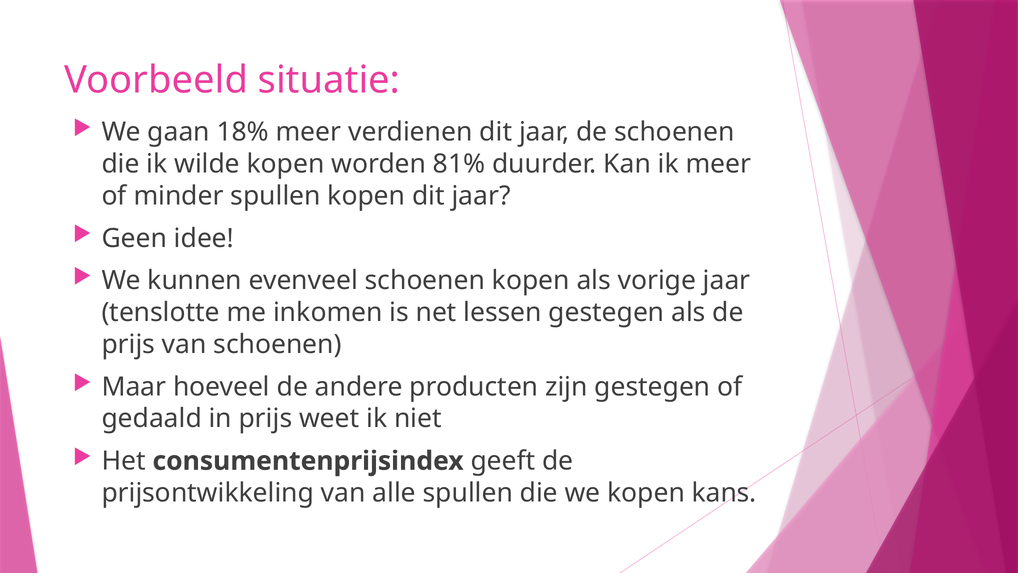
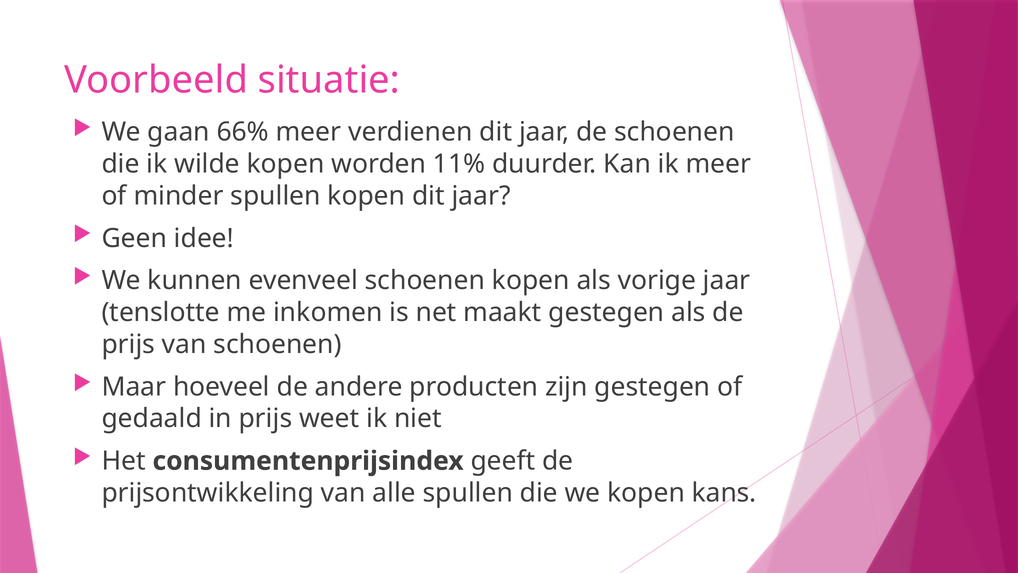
18%: 18% -> 66%
81%: 81% -> 11%
lessen: lessen -> maakt
